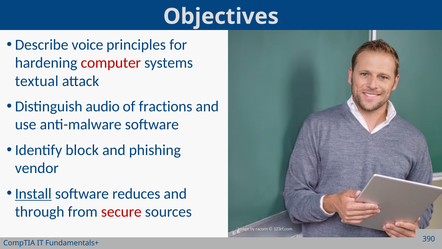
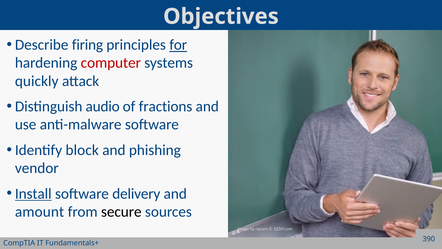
voice: voice -> firing
for underline: none -> present
textual: textual -> quickly
reduces: reduces -> delivery
through: through -> amount
secure colour: red -> black
